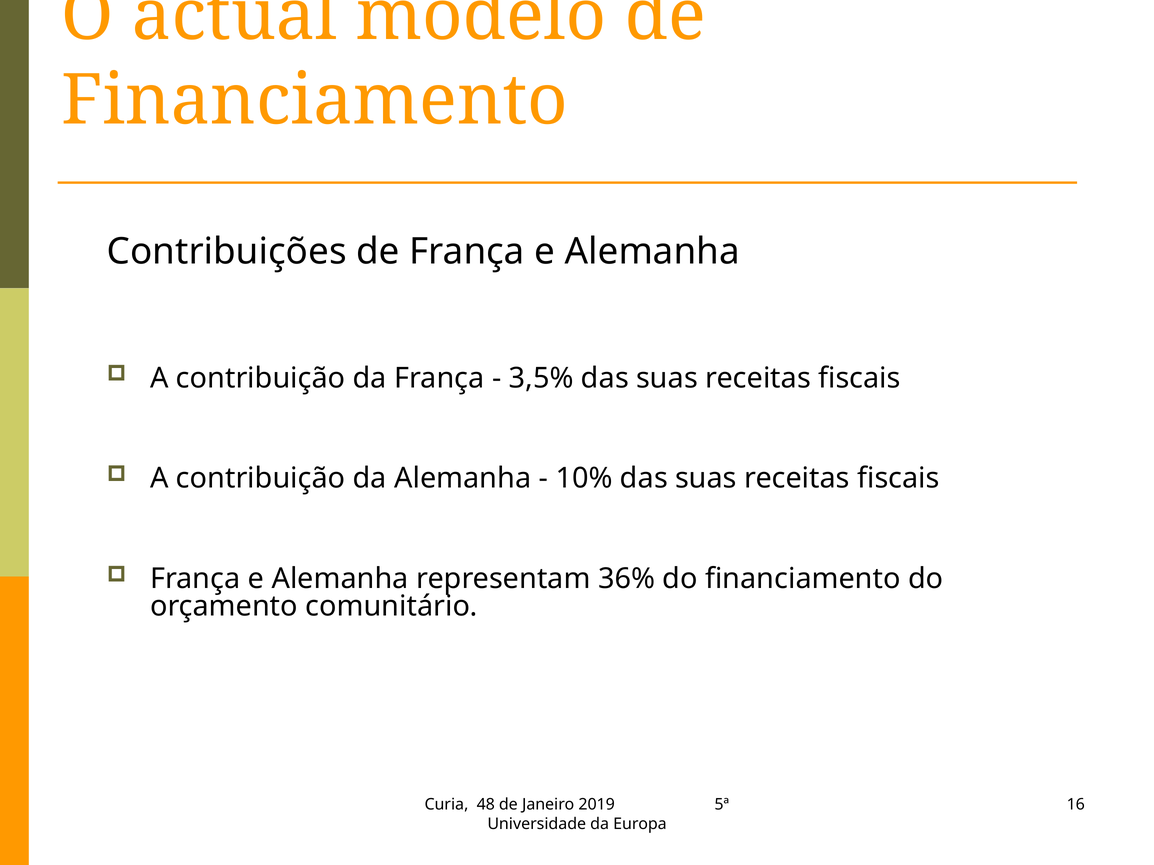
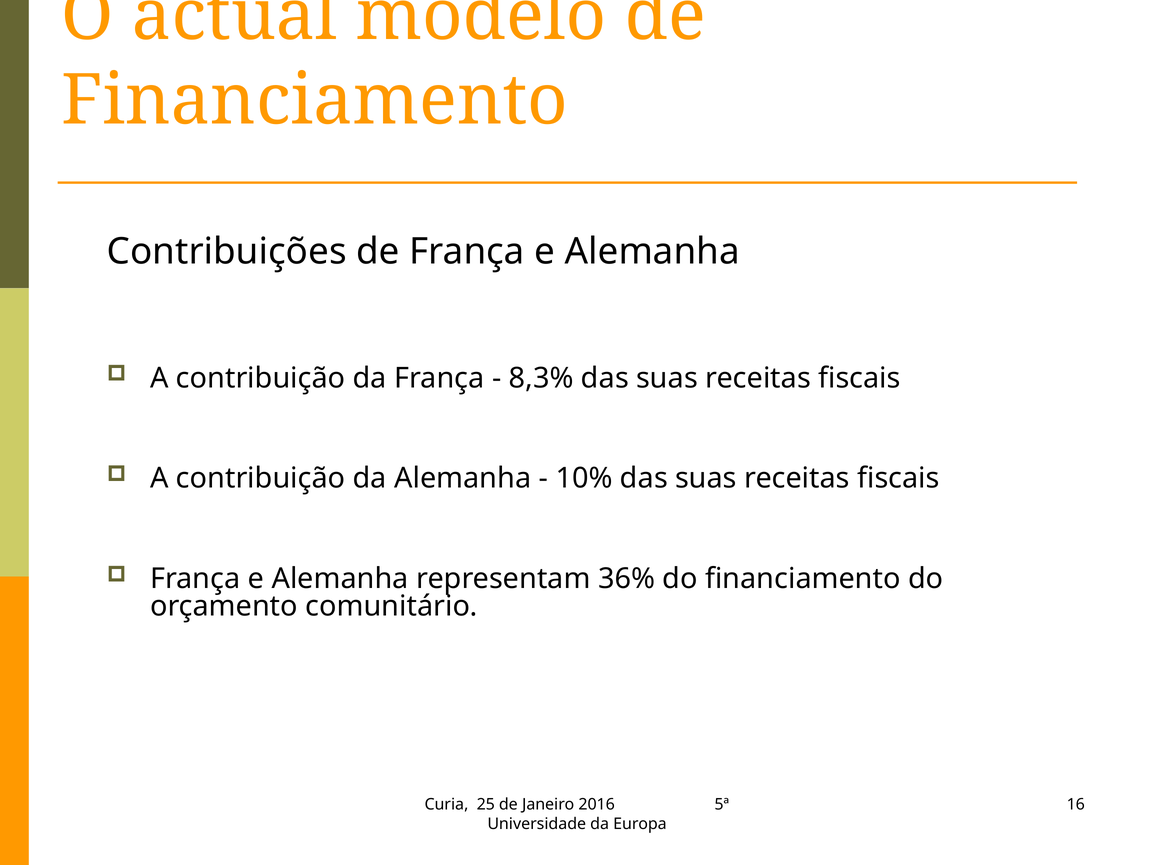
3,5%: 3,5% -> 8,3%
48: 48 -> 25
2019: 2019 -> 2016
